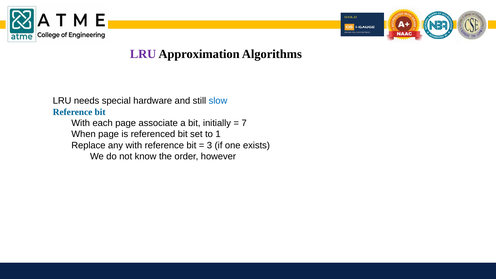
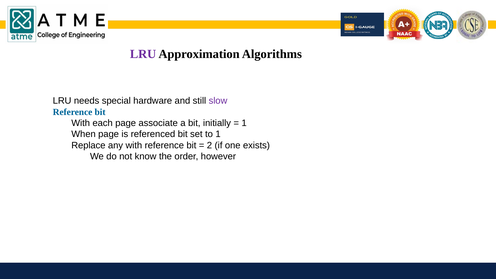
slow colour: blue -> purple
7 at (244, 123): 7 -> 1
3: 3 -> 2
